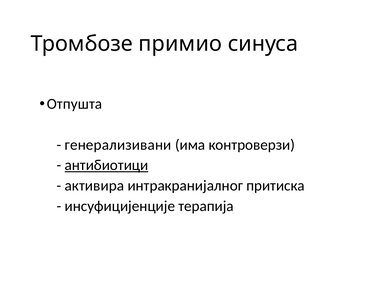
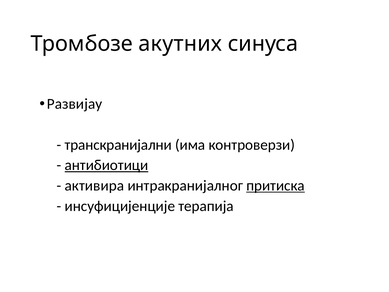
примио: примио -> акутних
Отпушта: Отпушта -> Развијау
генерализивани: генерализивани -> транскранијални
притиска underline: none -> present
